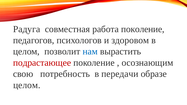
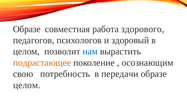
Радуга at (27, 29): Радуга -> Образе
работа поколение: поколение -> здорового
здоровом: здоровом -> здоровый
подрастающее colour: red -> orange
